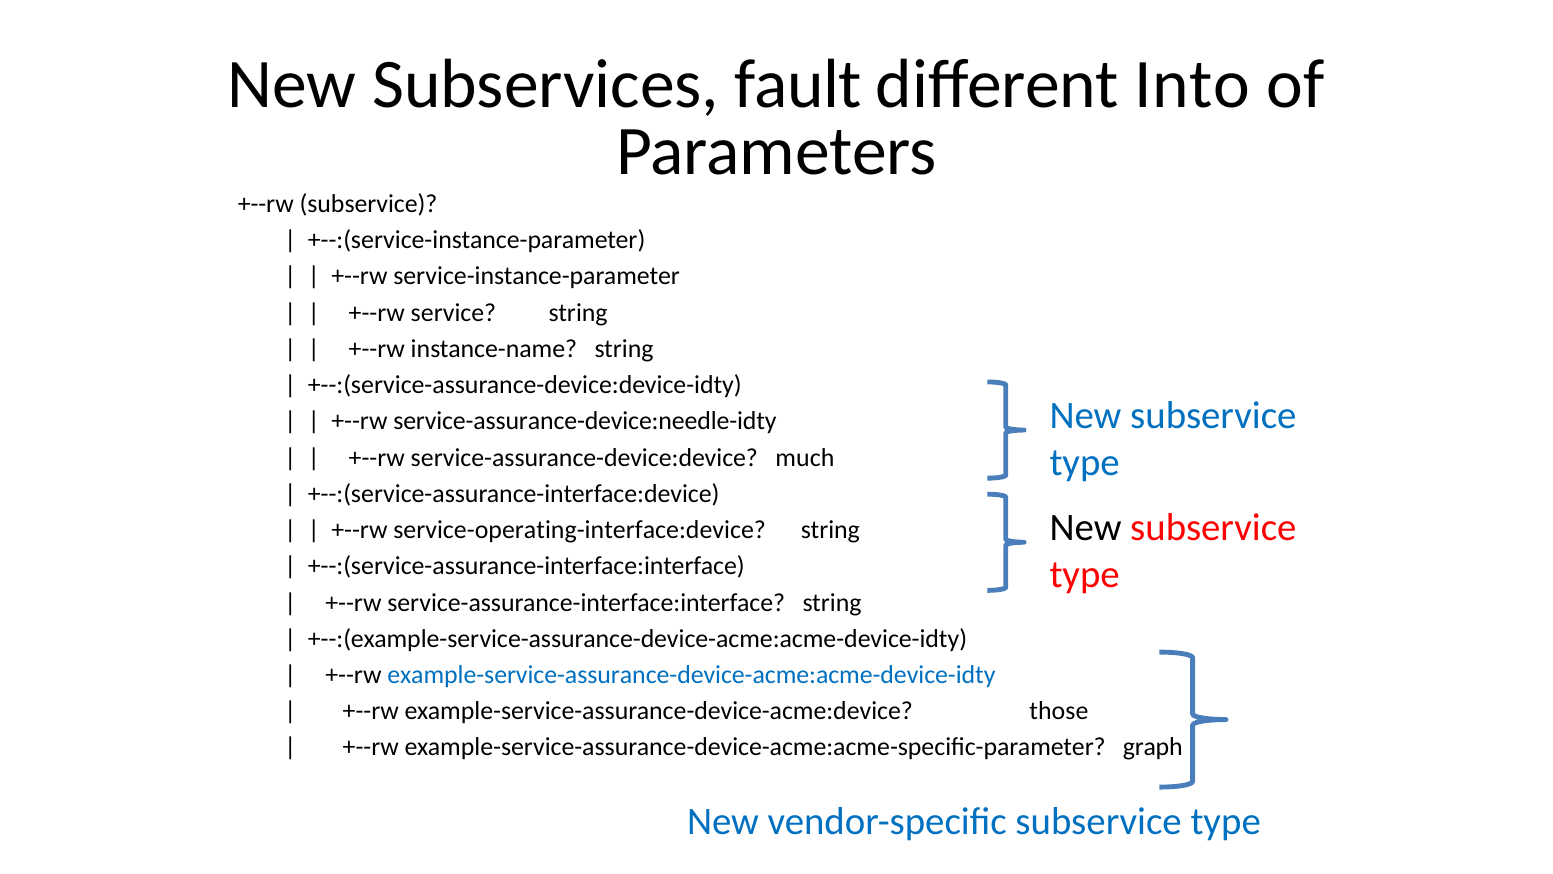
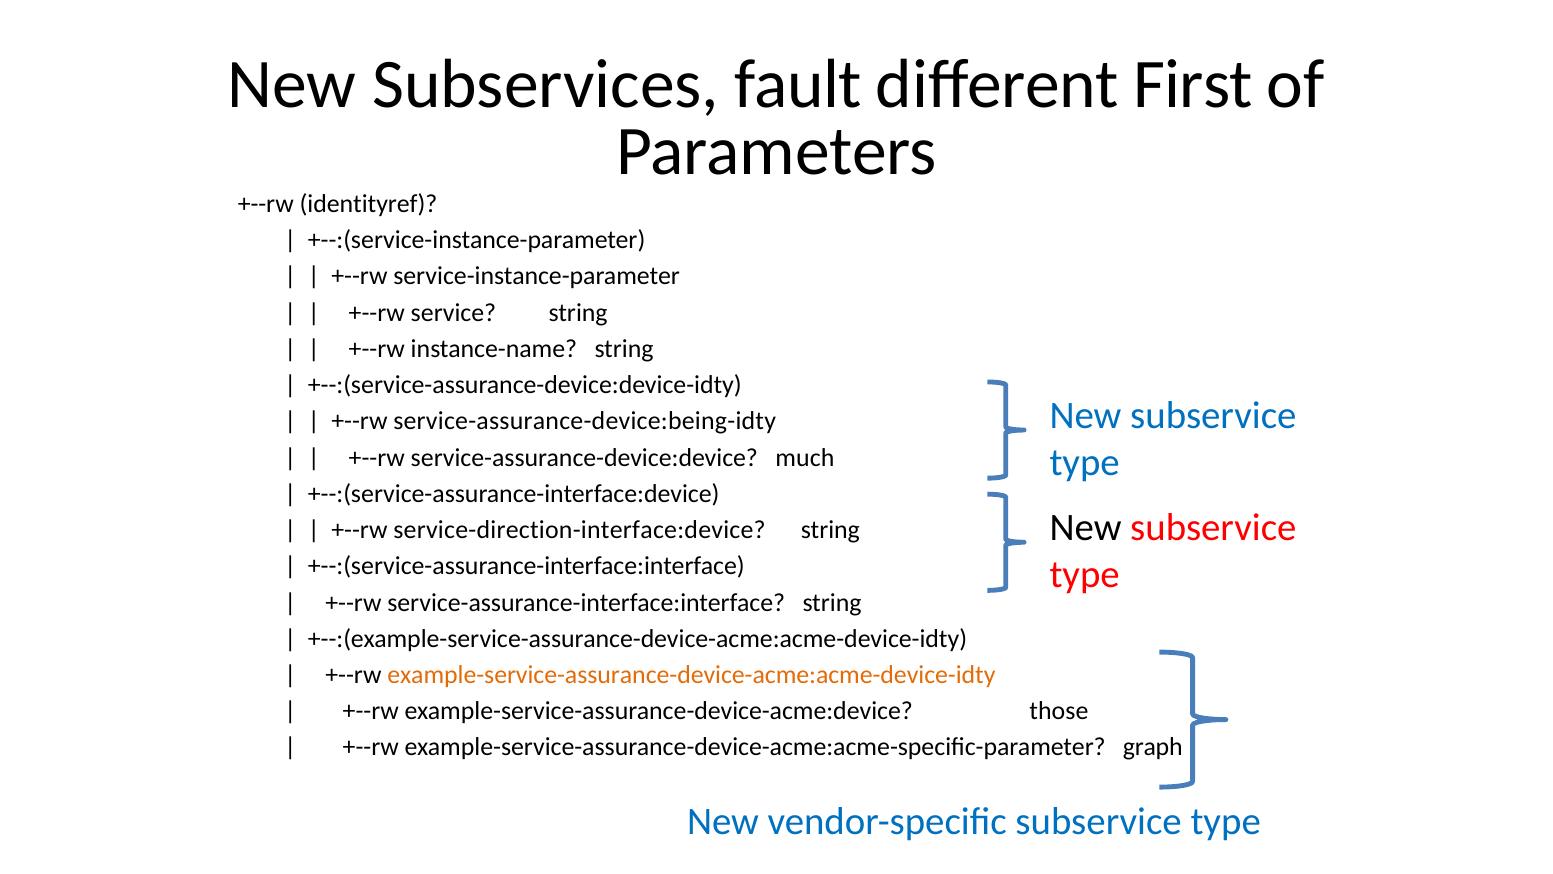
Into: Into -> First
+--rw subservice: subservice -> identityref
service-assurance-device:needle-idty: service-assurance-device:needle-idty -> service-assurance-device:being-idty
service-operating-interface:device: service-operating-interface:device -> service-direction-interface:device
example-service-assurance-device-acme:acme-device-idty colour: blue -> orange
